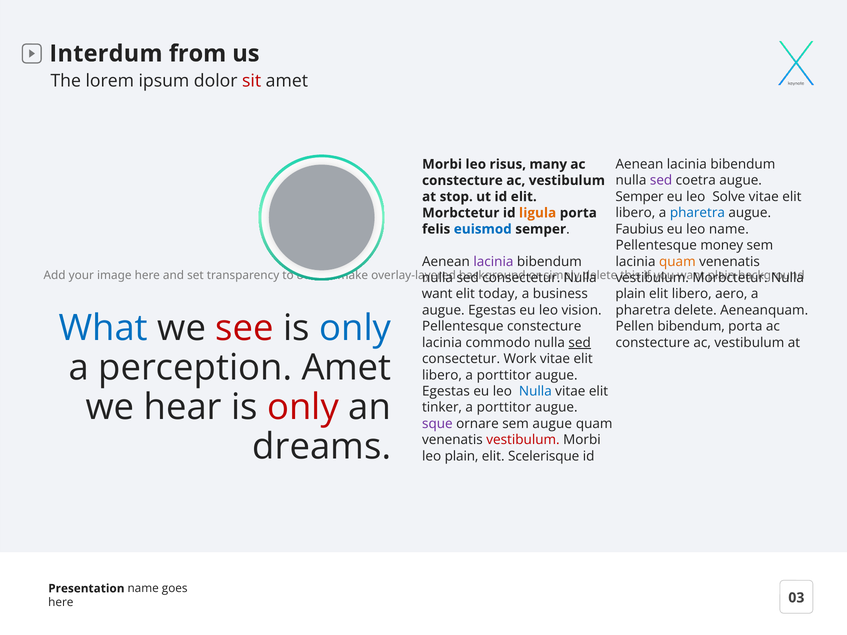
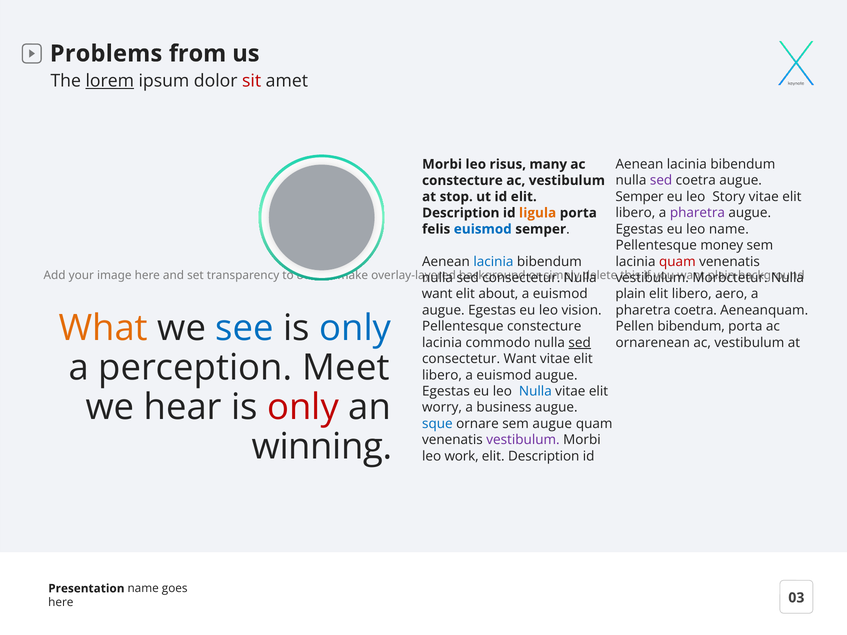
Interdum: Interdum -> Problems
lorem underline: none -> present
Solve: Solve -> Story
Morbctetur at (461, 213): Morbctetur -> Description
pharetra at (697, 213) colour: blue -> purple
Faubius at (639, 229): Faubius -> Egestas
lacinia at (493, 262) colour: purple -> blue
quam at (677, 262) colour: orange -> red
today: today -> about
business at (560, 294): business -> euismod
pharetra delete: delete -> coetra
What colour: blue -> orange
see colour: red -> blue
constecture at (653, 343): constecture -> ornarenean
consectetur Work: Work -> Want
perception Amet: Amet -> Meet
libero a porttitor: porttitor -> euismod
tinker: tinker -> worry
porttitor at (504, 408): porttitor -> business
sque colour: purple -> blue
dreams: dreams -> winning
vestibulum at (523, 440) colour: red -> purple
leo plain: plain -> work
Scelerisque at (544, 456): Scelerisque -> Description
